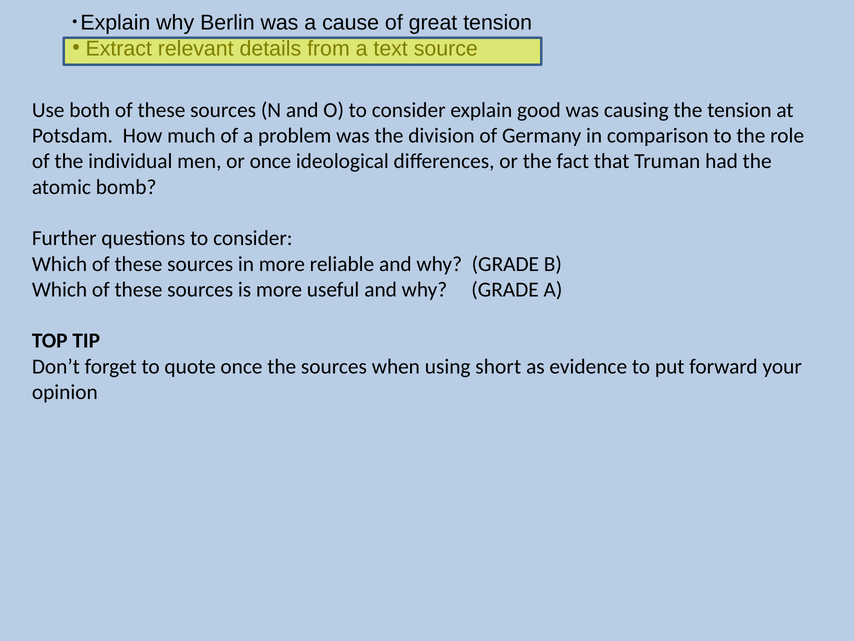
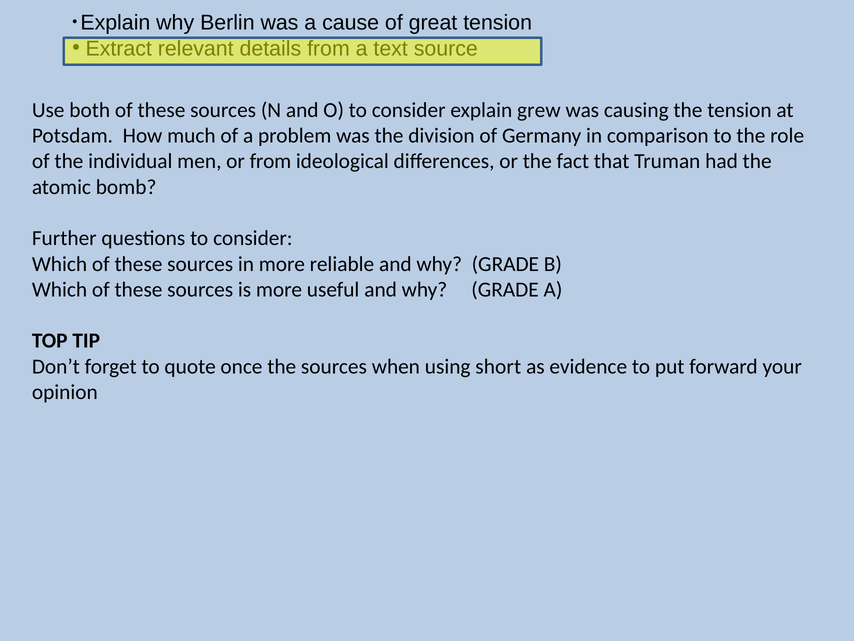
good: good -> grew
or once: once -> from
